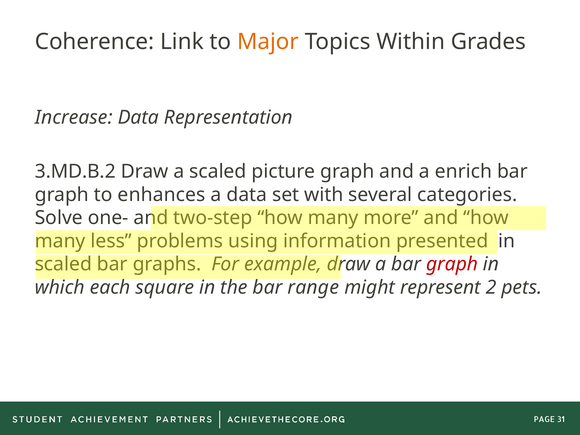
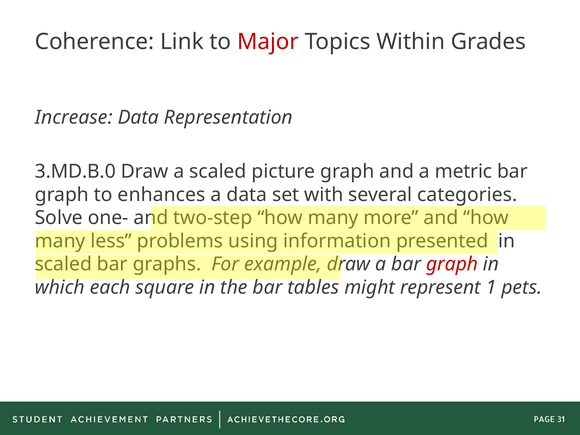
Major colour: orange -> red
3.MD.B.2: 3.MD.B.2 -> 3.MD.B.0
enrich: enrich -> metric
range: range -> tables
2: 2 -> 1
